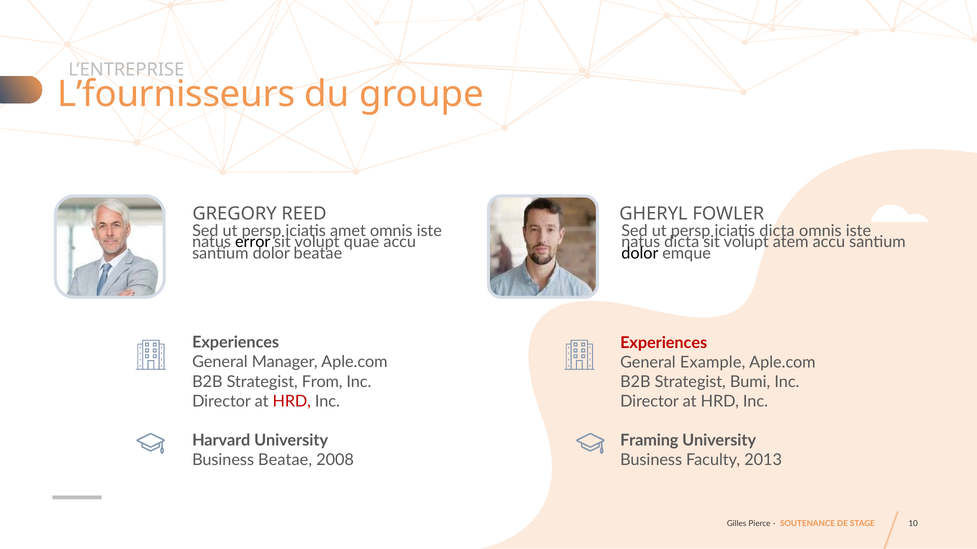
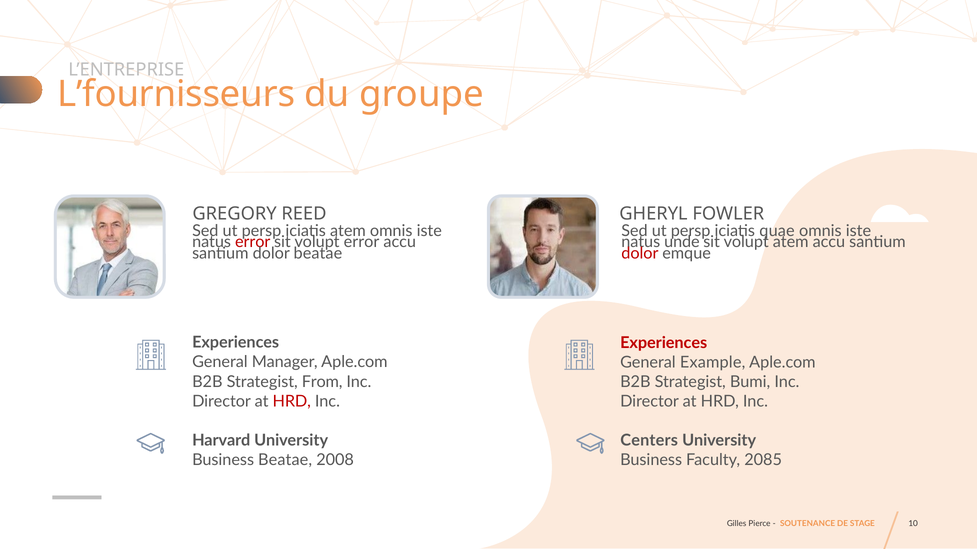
iciatis amet: amet -> atem
iciatis dicta: dicta -> quae
error at (253, 242) colour: black -> red
volupt quae: quae -> error
natus dicta: dicta -> unde
dolor at (640, 254) colour: black -> red
Framing: Framing -> Centers
2013: 2013 -> 2085
